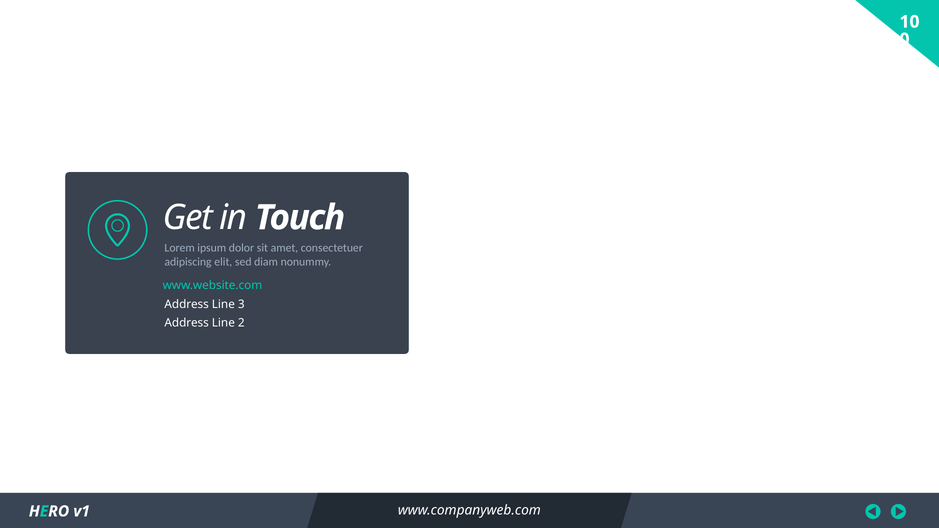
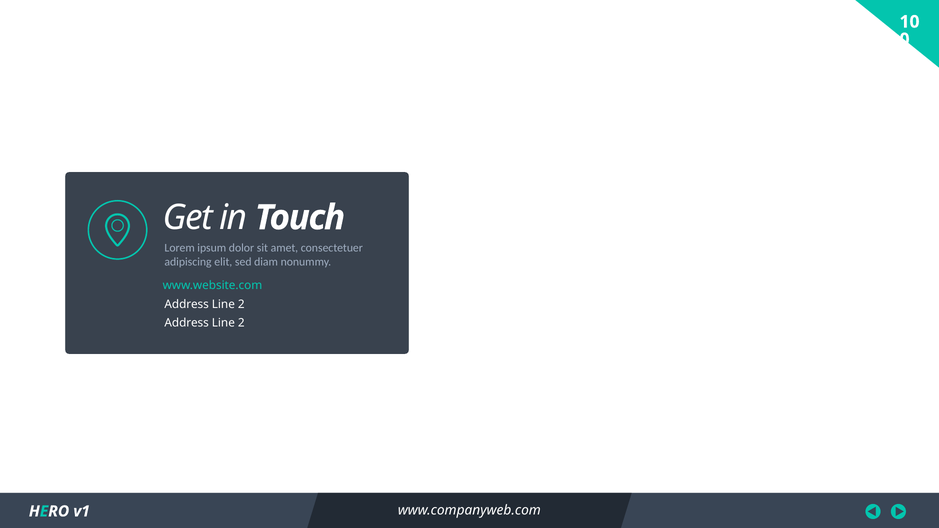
3 at (241, 304): 3 -> 2
